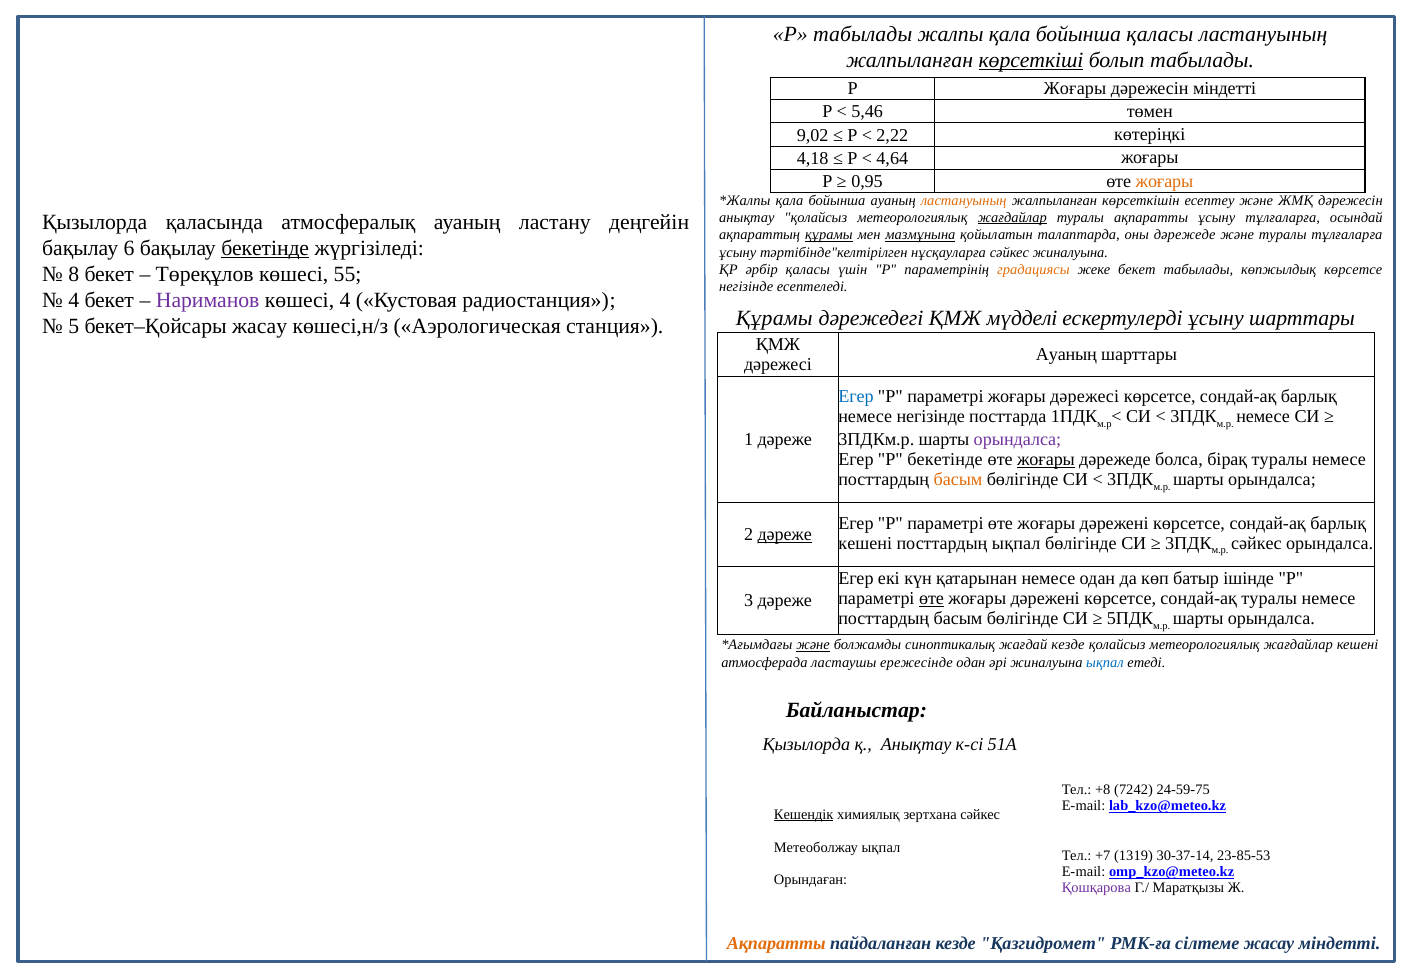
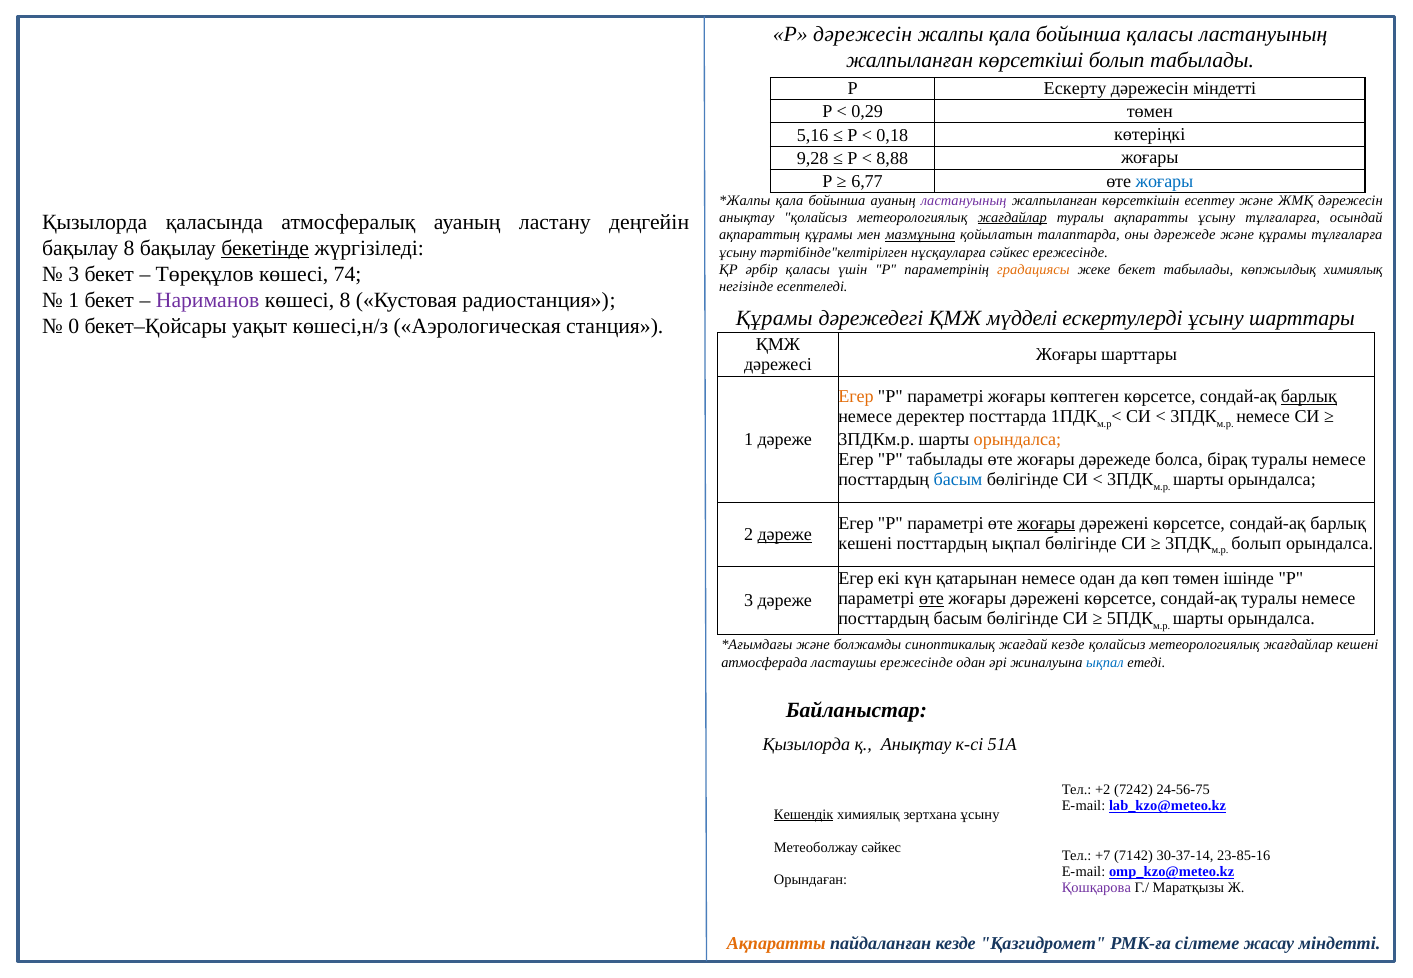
Р табылады: табылады -> дәрежесін
көрсеткіші underline: present -> none
Р Жоғары: Жоғары -> Ескерту
5,46: 5,46 -> 0,29
9,02: 9,02 -> 5,16
2,22: 2,22 -> 0,18
4,18: 4,18 -> 9,28
4,64: 4,64 -> 8,88
0,95: 0,95 -> 6,77
жоғары at (1164, 181) colour: orange -> blue
ластануының at (964, 200) colour: orange -> purple
құрамы at (829, 235) underline: present -> none
және туралы: туралы -> құрамы
бақылау 6: 6 -> 8
сәйкес жиналуына: жиналуына -> ережесінде
көпжылдық көрсетсе: көрсетсе -> химиялық
8 at (74, 275): 8 -> 3
55: 55 -> 74
4 at (74, 301): 4 -> 1
көшесі 4: 4 -> 8
5: 5 -> 0
бекет–Қойсары жасау: жасау -> уақыт
Ауаның at (1066, 355): Ауаның -> Жоғары
Егер at (856, 397) colour: blue -> orange
жоғары дәрежесі: дәрежесі -> көптеген
барлық at (1309, 397) underline: none -> present
немесе негізінде: негізінде -> деректер
орындалса at (1017, 440) colour: purple -> orange
P бекетінде: бекетінде -> табылады
жоғары at (1046, 460) underline: present -> none
басым at (958, 480) colour: orange -> blue
жоғары at (1046, 523) underline: none -> present
сәйкес at (1256, 543): сәйкес -> болып
көп батыр: батыр -> төмен
және at (813, 645) underline: present -> none
+8: +8 -> +2
24-59-75: 24-59-75 -> 24-56-75
зертхана сәйкес: сәйкес -> ұсыну
Метеоболжау ықпал: ықпал -> сәйкес
1319: 1319 -> 7142
23-85-53: 23-85-53 -> 23-85-16
